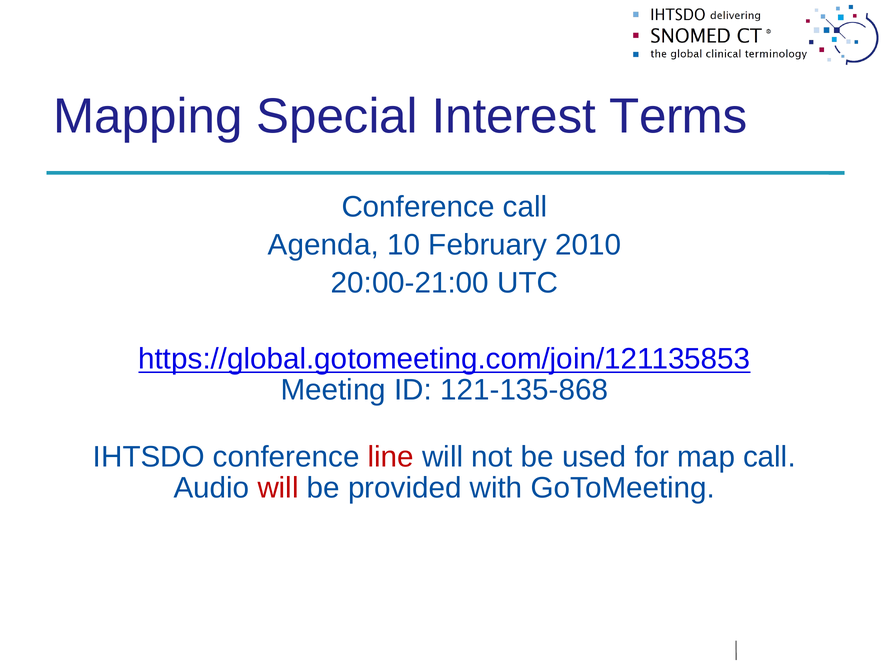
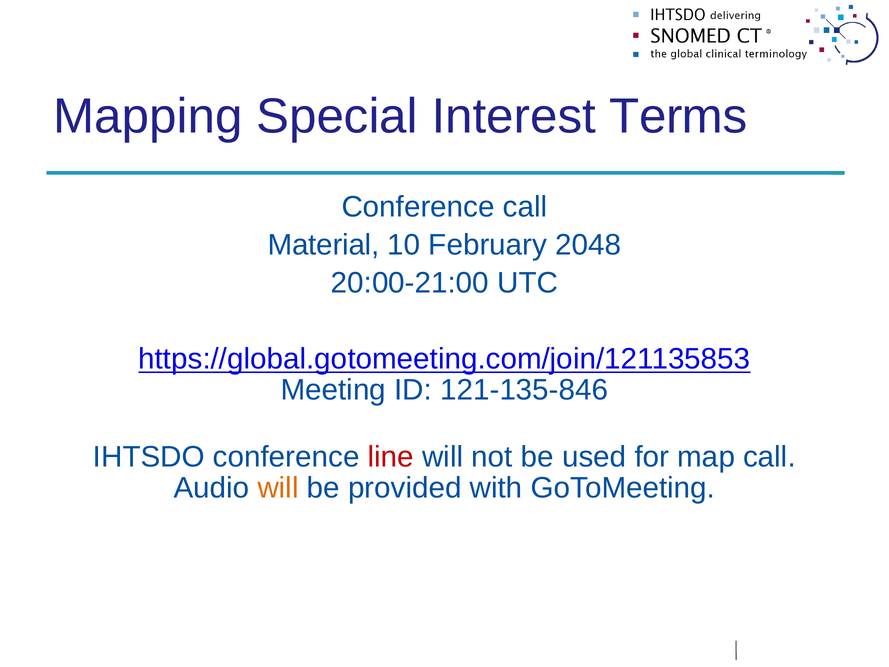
Agenda: Agenda -> Material
2010: 2010 -> 2048
121-135-868: 121-135-868 -> 121-135-846
will at (278, 488) colour: red -> orange
